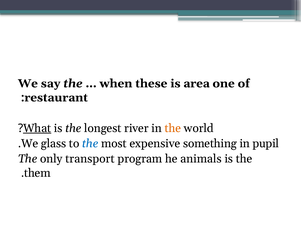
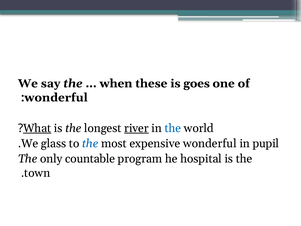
area: area -> goes
restaurant at (56, 97): restaurant -> wonderful
river underline: none -> present
the at (173, 128) colour: orange -> blue
expensive something: something -> wonderful
transport: transport -> countable
animals: animals -> hospital
them: them -> town
